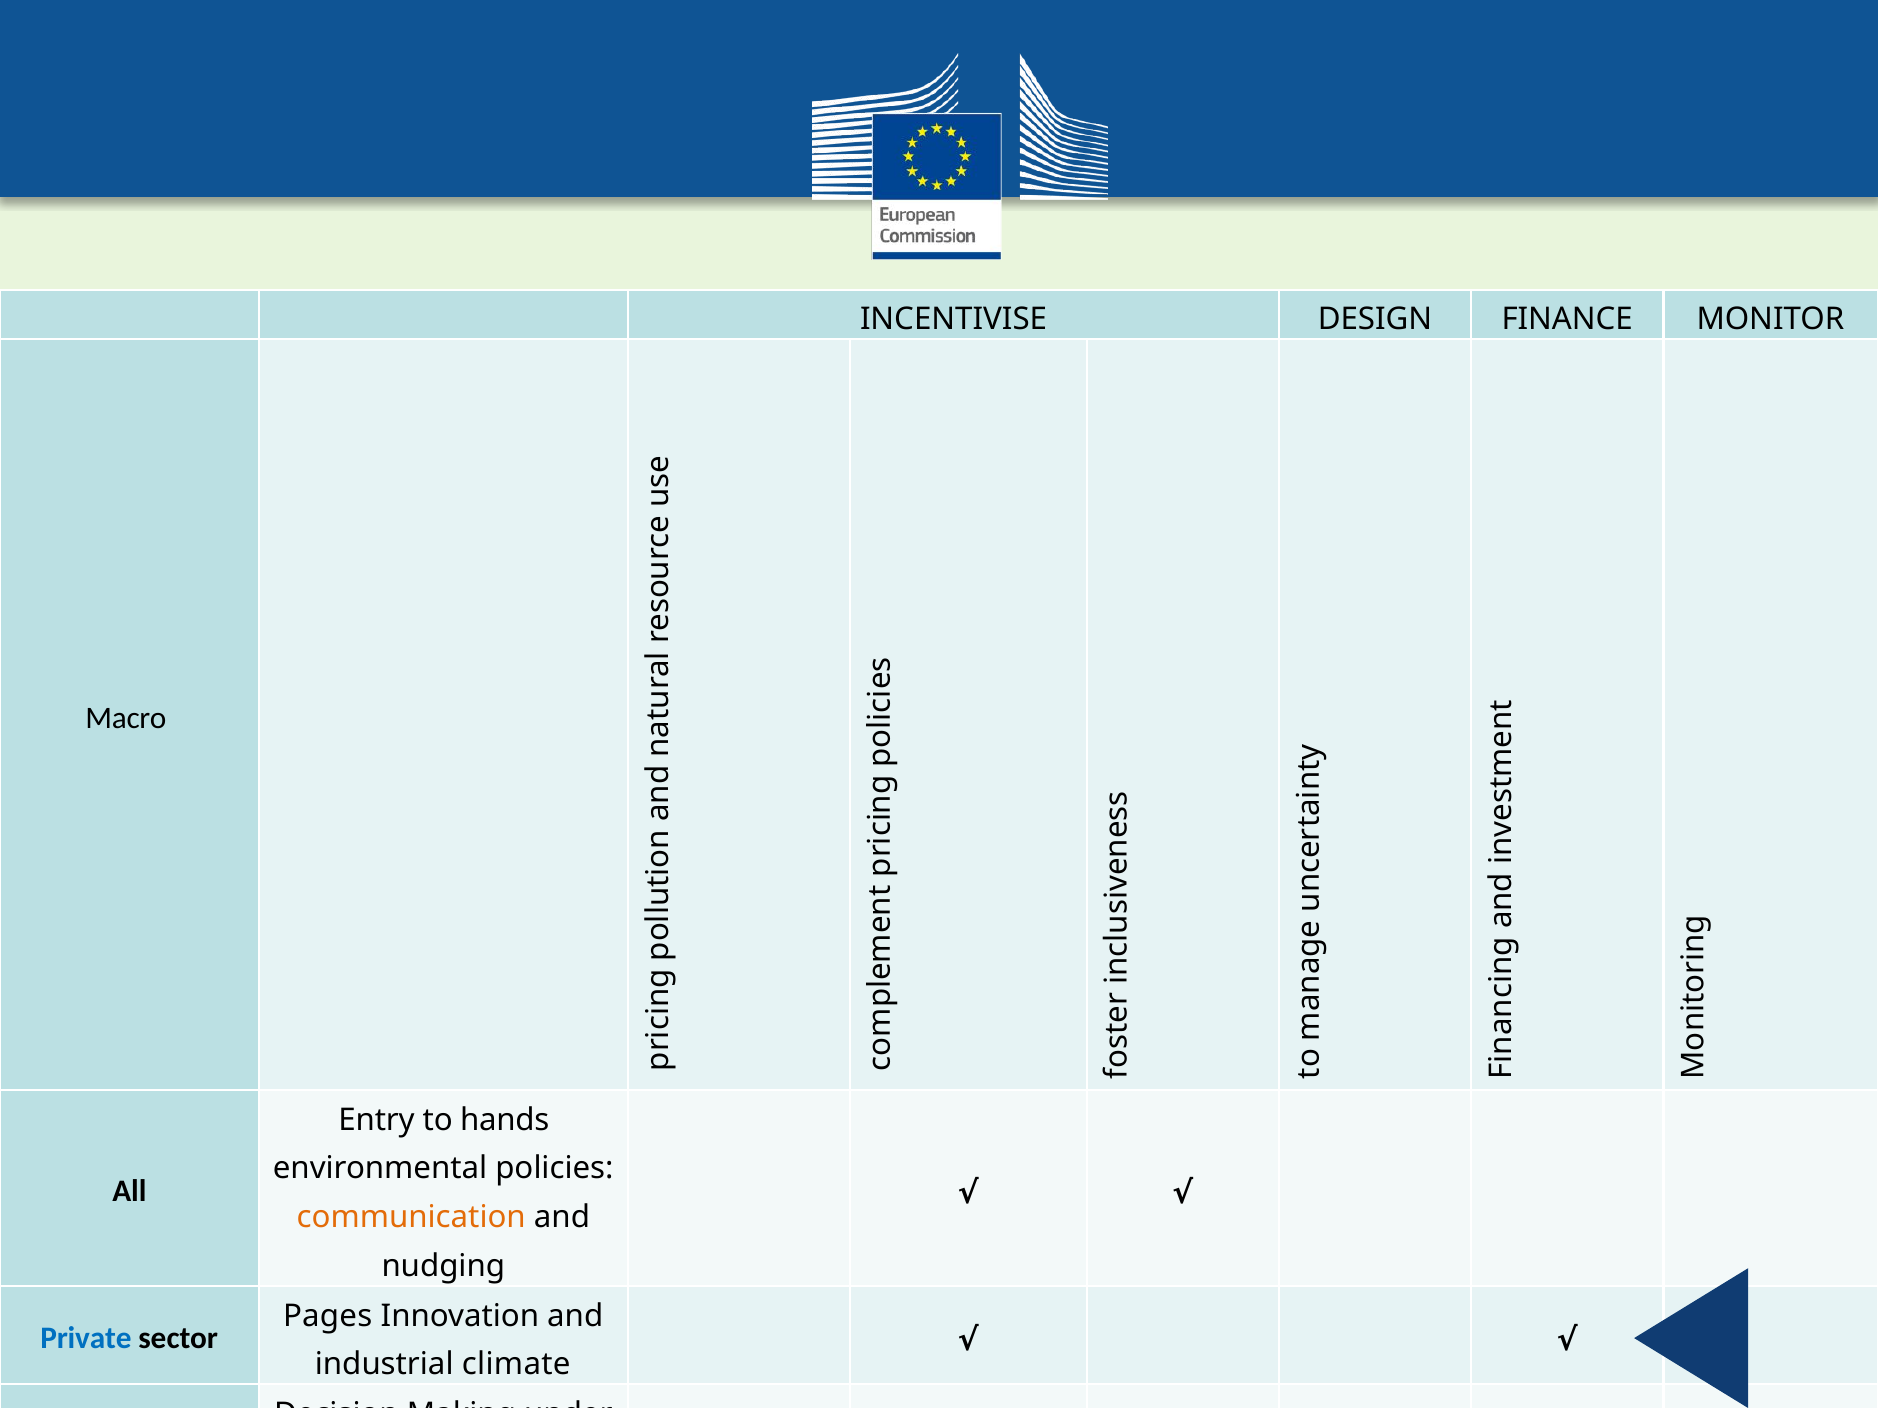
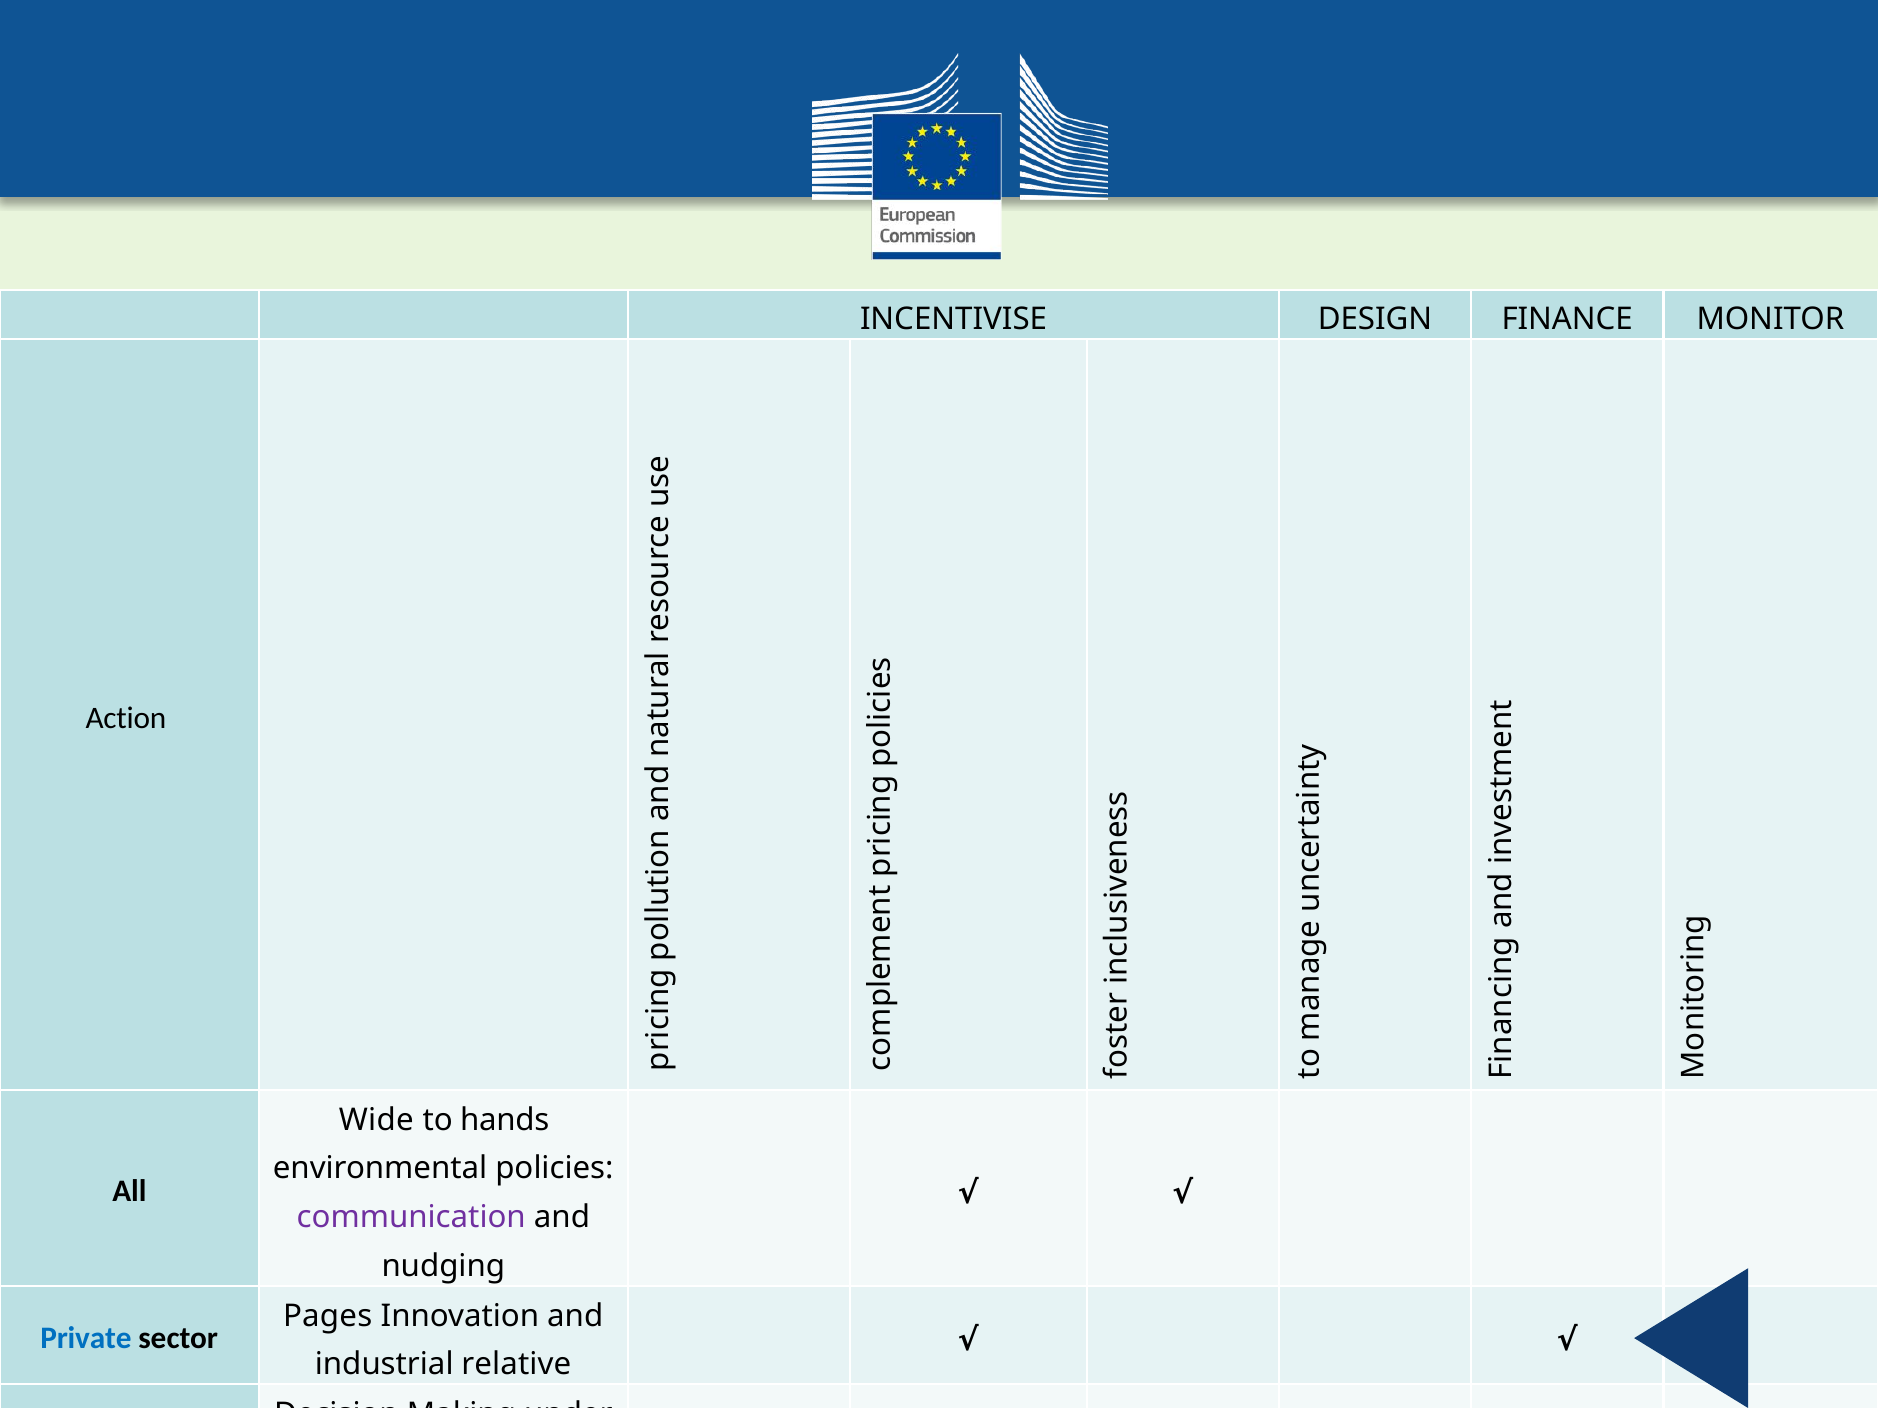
Macro: Macro -> Action
Entry: Entry -> Wide
communication colour: orange -> purple
climate: climate -> relative
